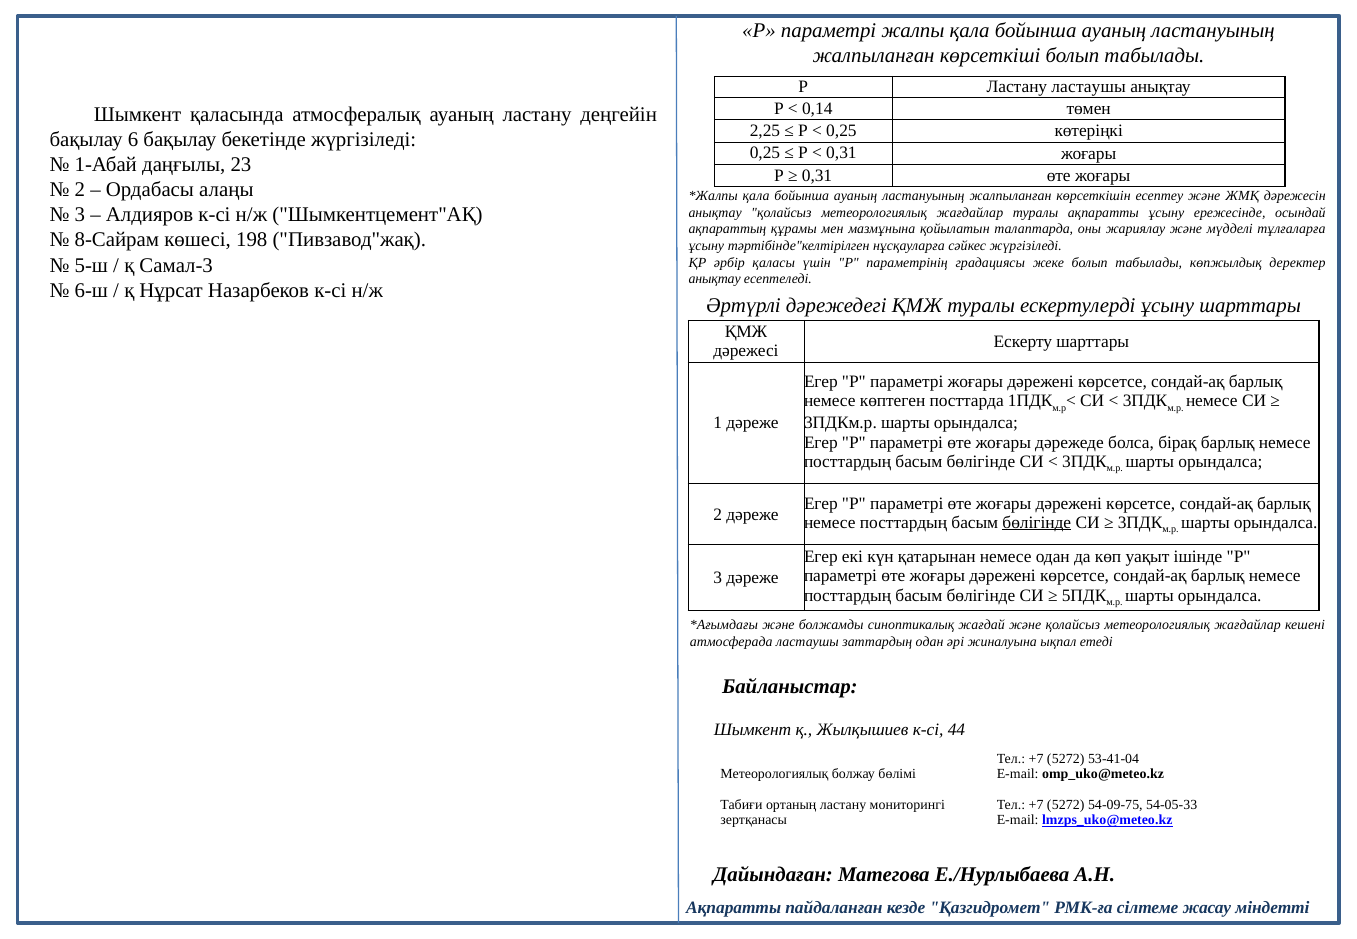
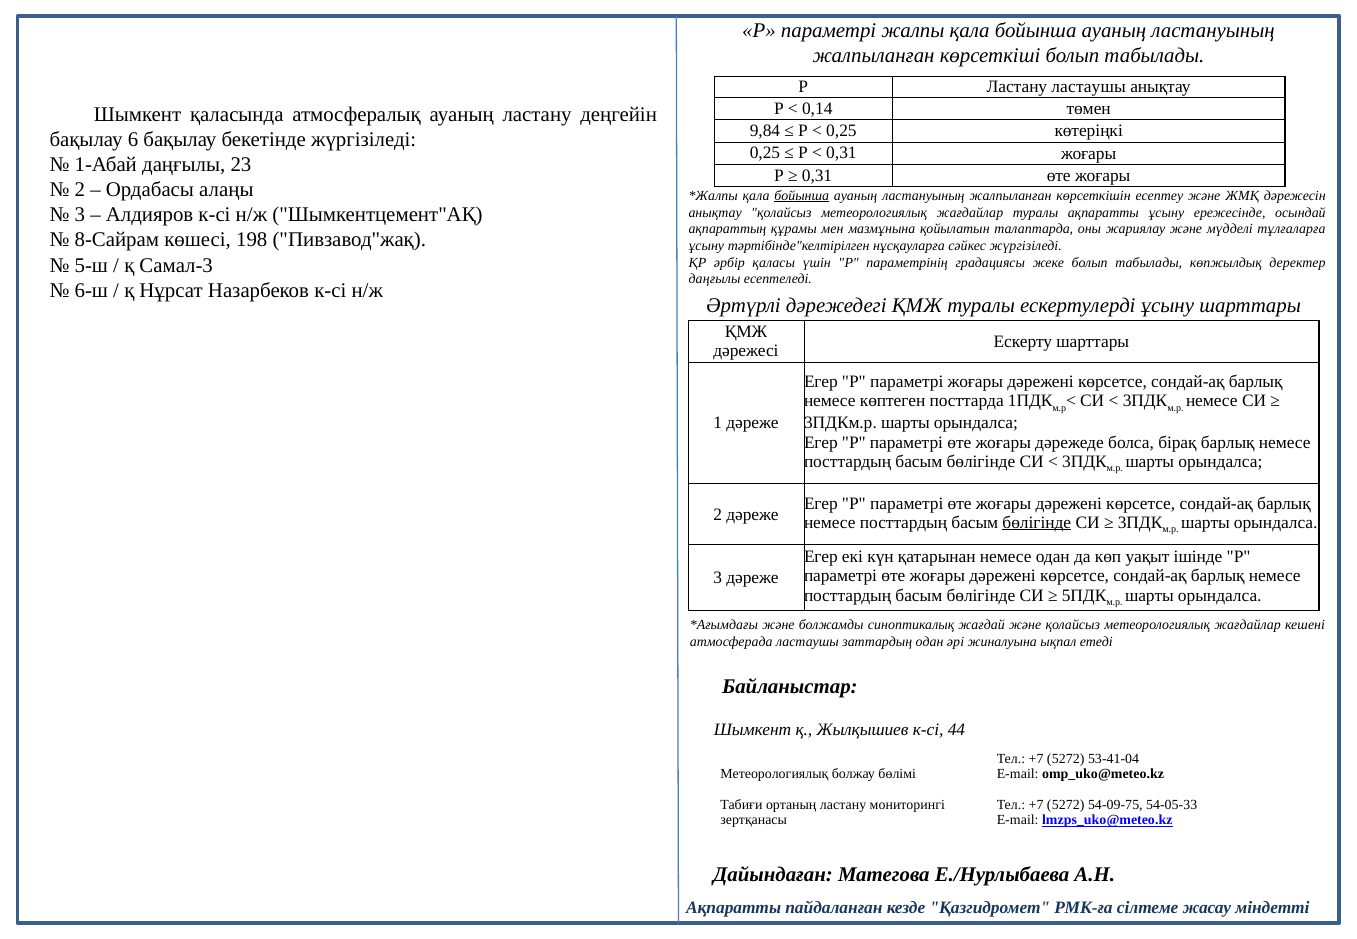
2,25: 2,25 -> 9,84
бойынша at (802, 196) underline: none -> present
анықтау at (715, 279): анықтау -> даңғылы
